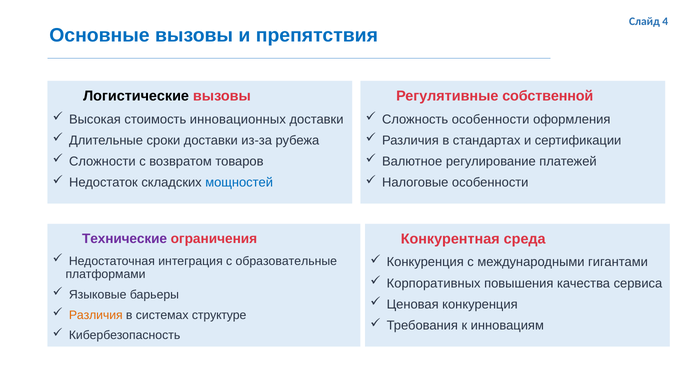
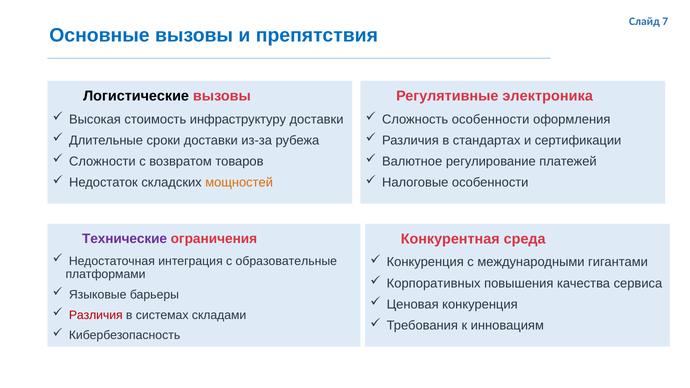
4: 4 -> 7
собственной: собственной -> электроника
инновационных: инновационных -> инфраструктуру
мощностей colour: blue -> orange
Различия at (96, 315) colour: orange -> red
структуре: структуре -> складами
